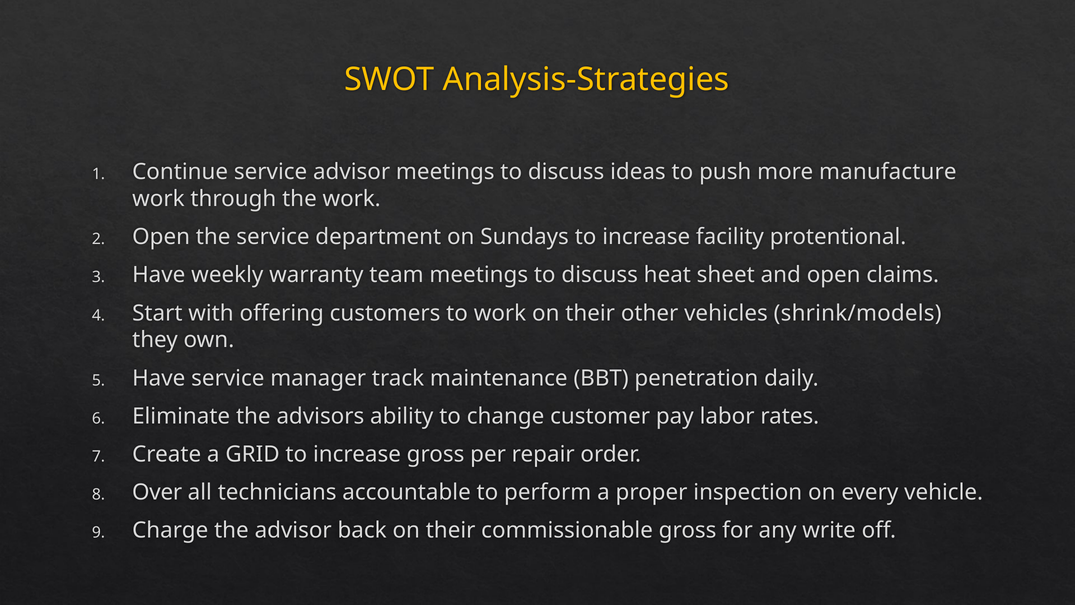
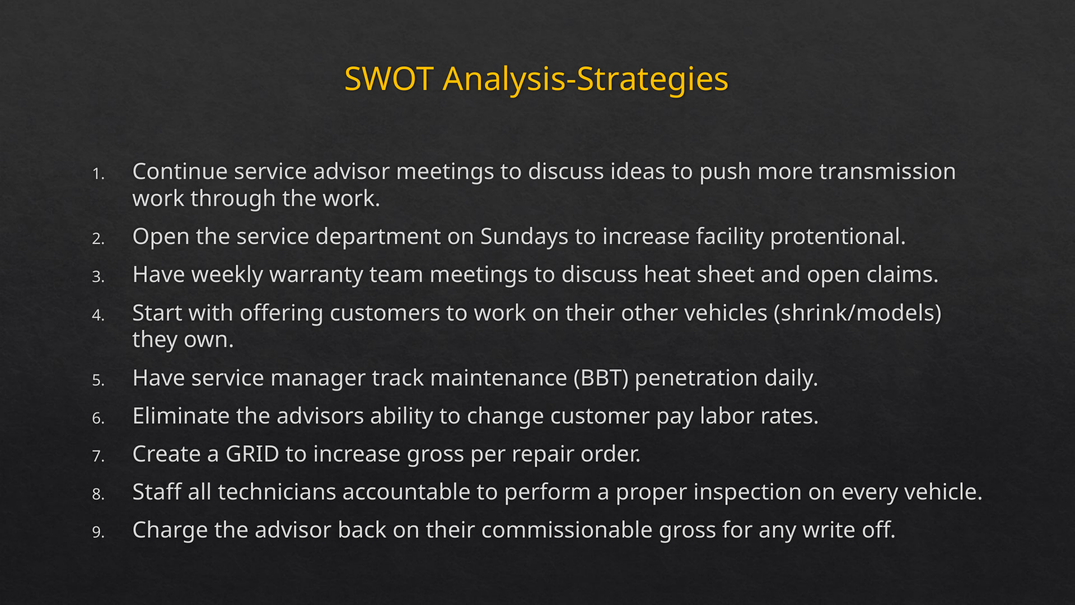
manufacture: manufacture -> transmission
Over: Over -> Staff
